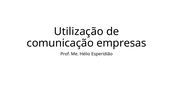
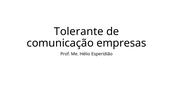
Utilização: Utilização -> Tolerante
